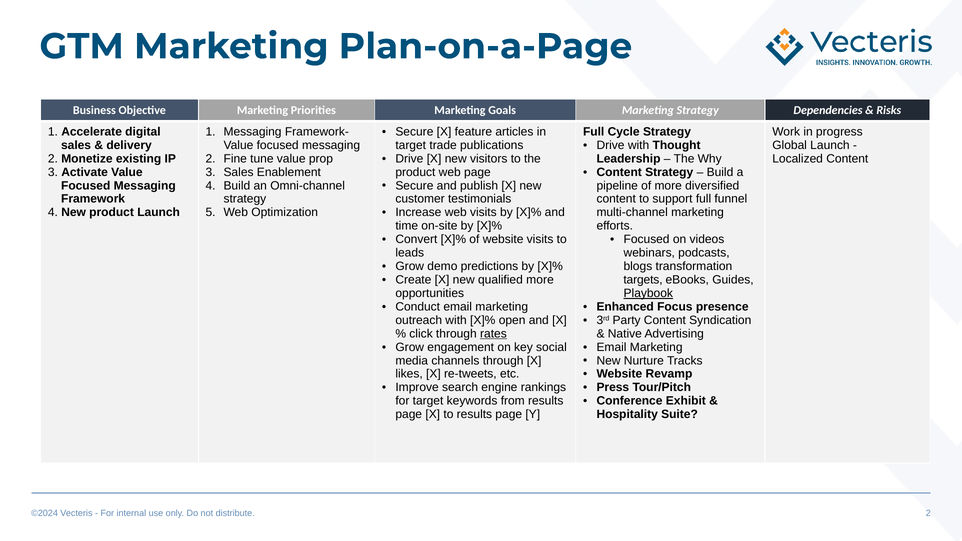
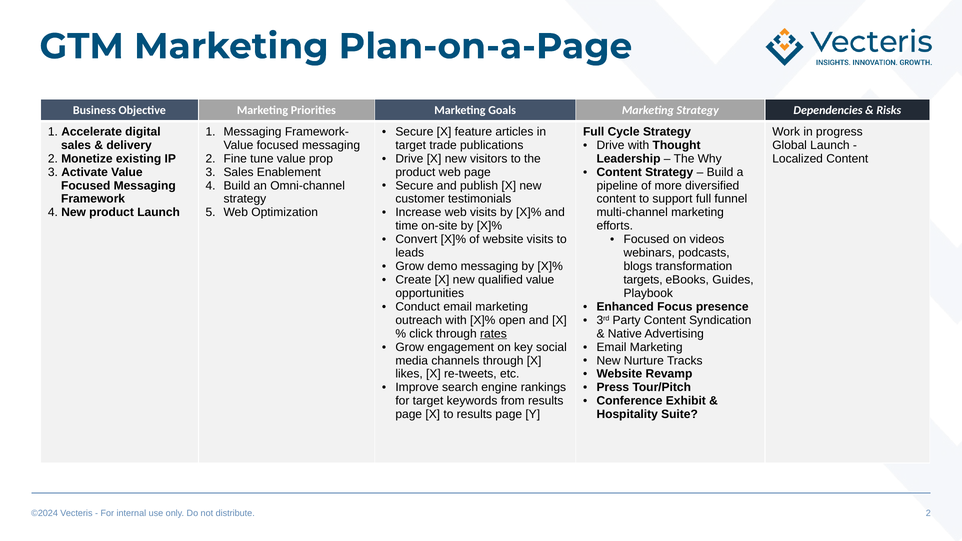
demo predictions: predictions -> messaging
qualified more: more -> value
Playbook underline: present -> none
